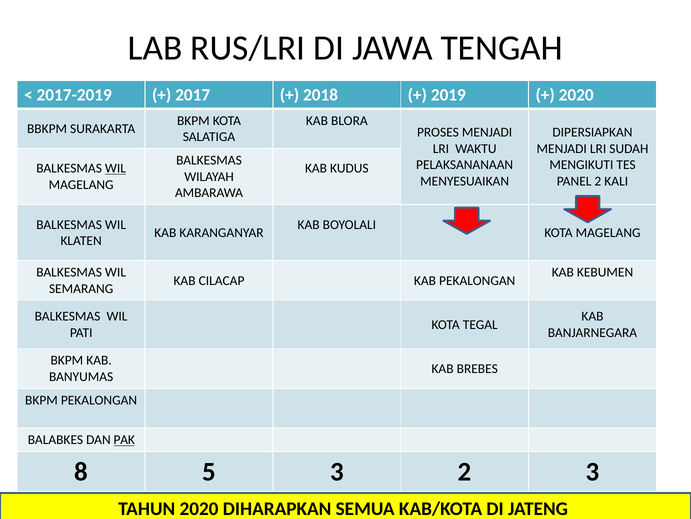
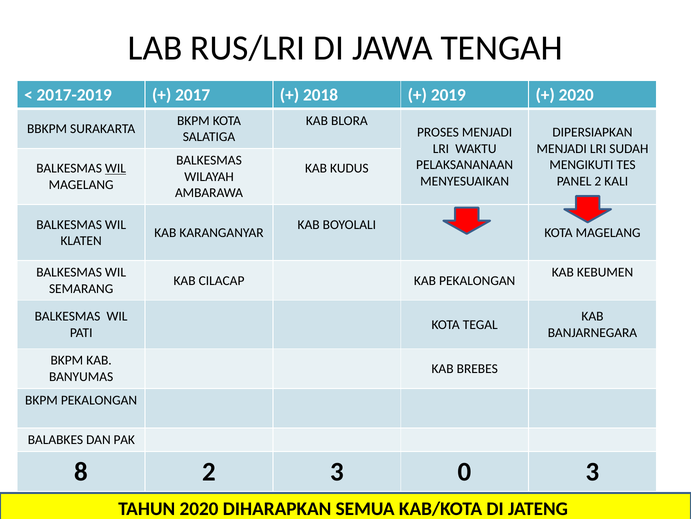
PAK underline: present -> none
8 5: 5 -> 2
3 2: 2 -> 0
